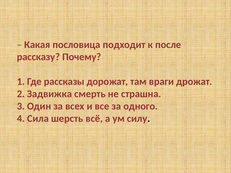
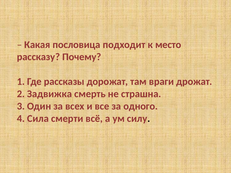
после: после -> место
шерсть: шерсть -> смерти
